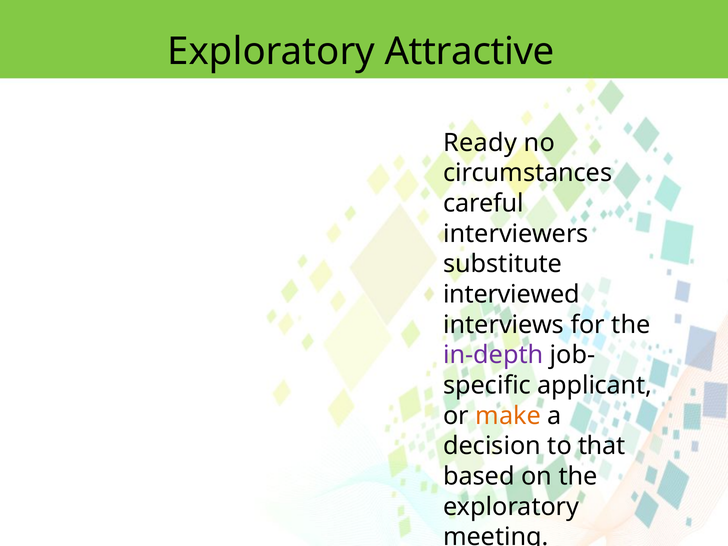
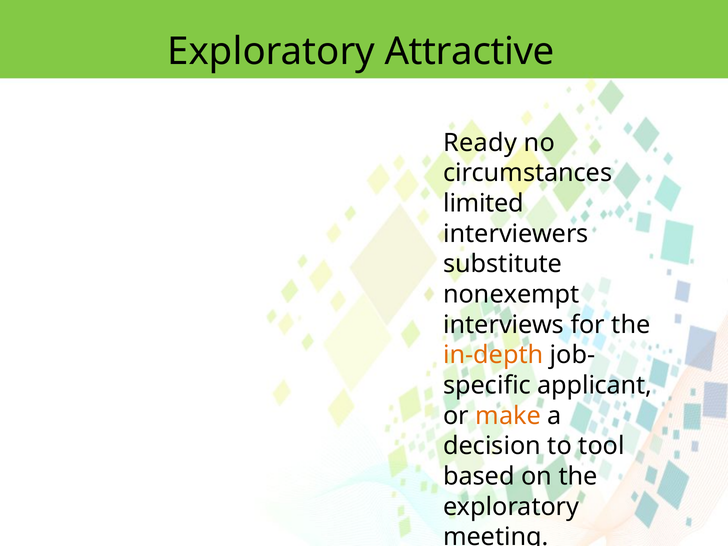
careful: careful -> limited
interviewed: interviewed -> nonexempt
in-depth colour: purple -> orange
that: that -> tool
